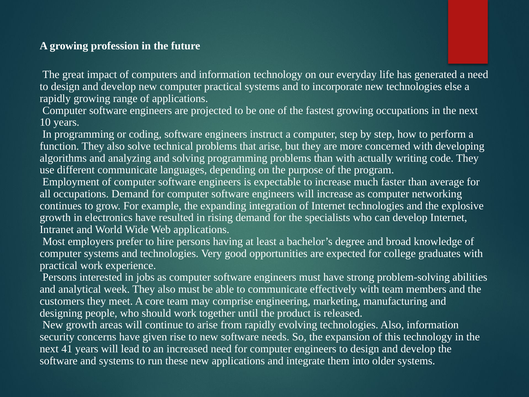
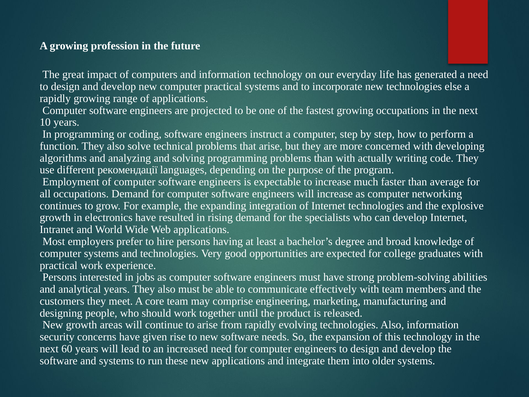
different communicate: communicate -> рекомендації
analytical week: week -> years
41: 41 -> 60
